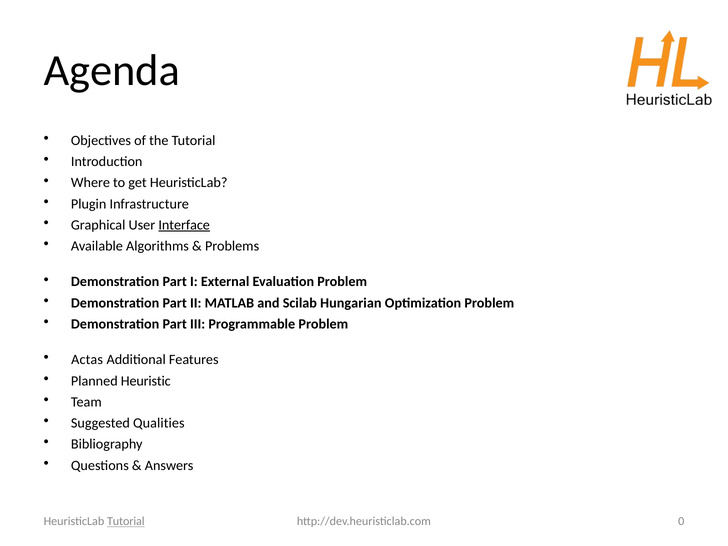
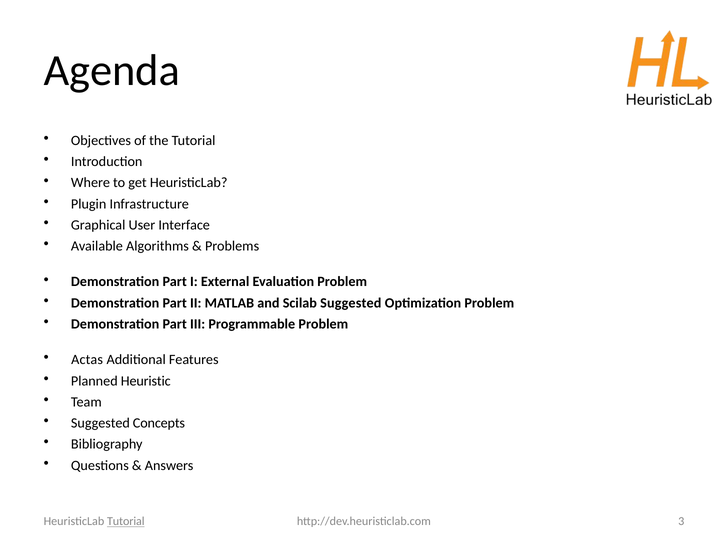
Interface underline: present -> none
Scilab Hungarian: Hungarian -> Suggested
Qualities: Qualities -> Concepts
0: 0 -> 3
